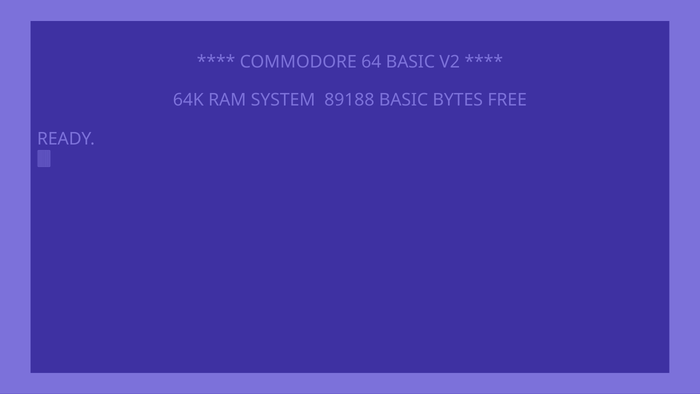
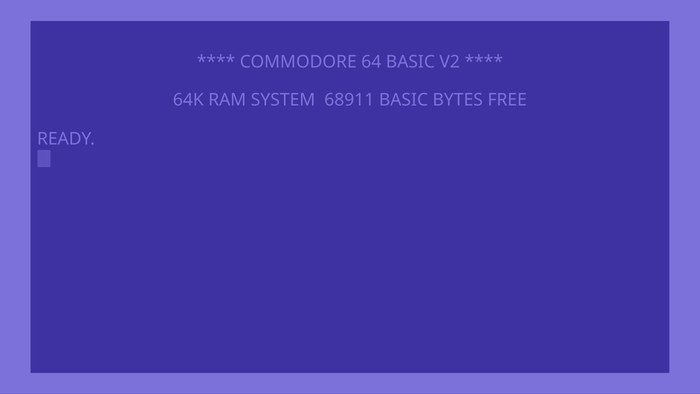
89188: 89188 -> 68911
